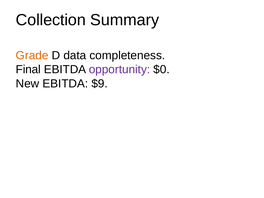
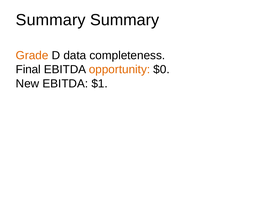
Collection at (51, 20): Collection -> Summary
opportunity colour: purple -> orange
$9: $9 -> $1
